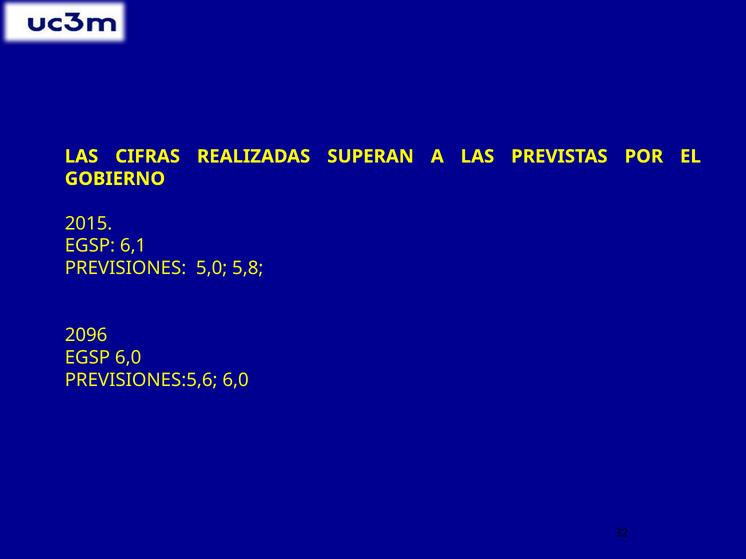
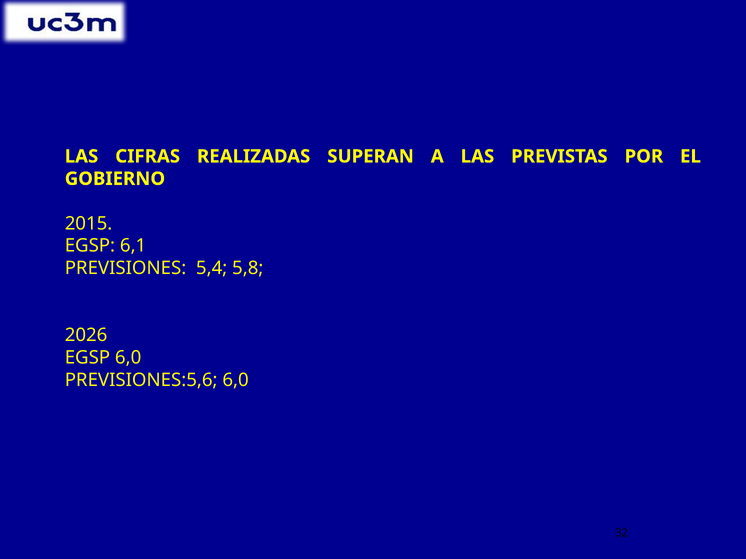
5,0: 5,0 -> 5,4
2096: 2096 -> 2026
